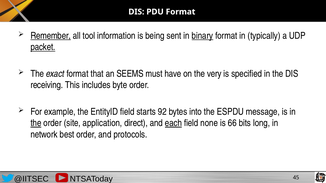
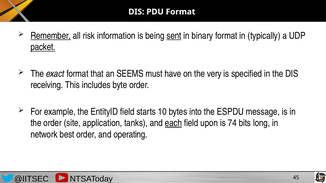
tool: tool -> risk
sent underline: none -> present
binary underline: present -> none
92: 92 -> 10
the at (36, 123) underline: present -> none
direct: direct -> tanks
none: none -> upon
66: 66 -> 74
protocols: protocols -> operating
